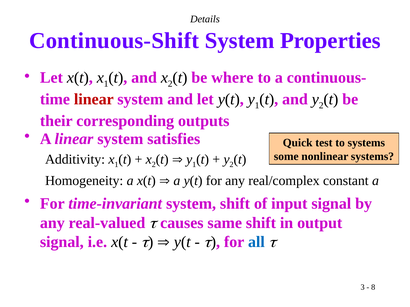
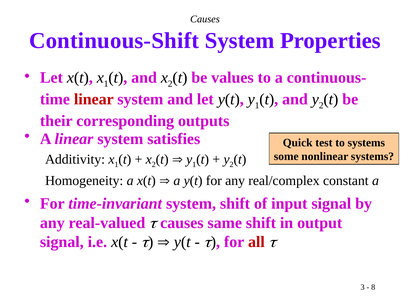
Details at (205, 19): Details -> Causes
where: where -> values
all colour: blue -> red
